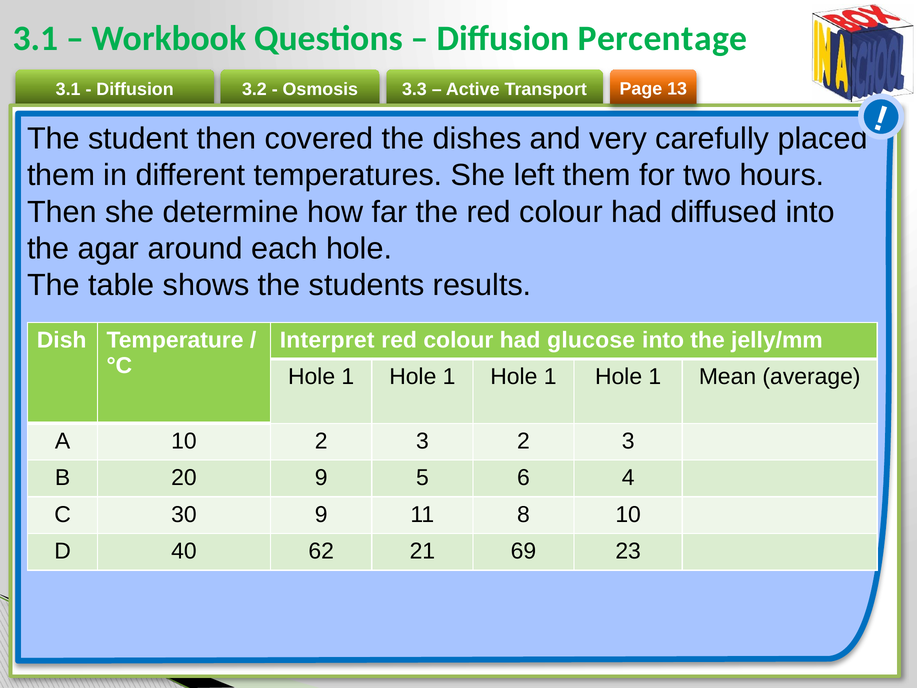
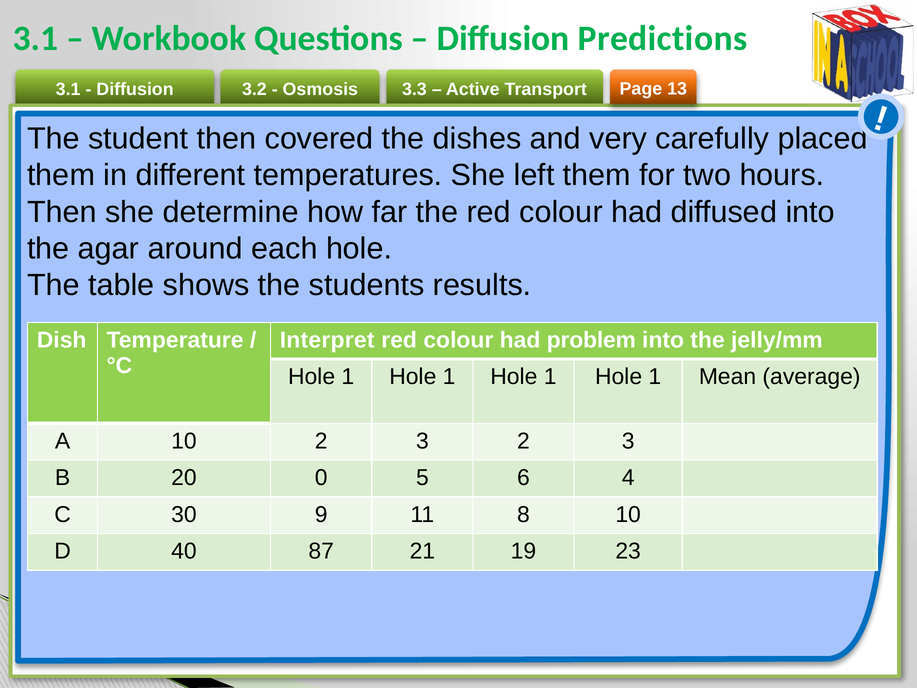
Percentage: Percentage -> Predictions
glucose: glucose -> problem
20 9: 9 -> 0
62: 62 -> 87
69: 69 -> 19
